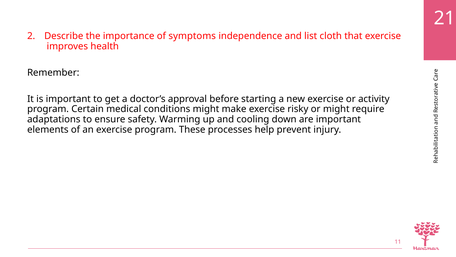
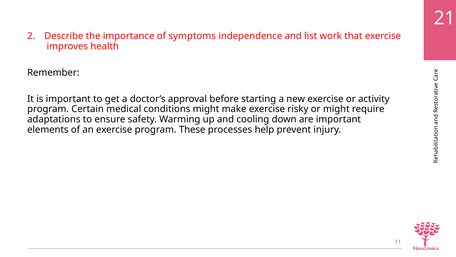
cloth: cloth -> work
